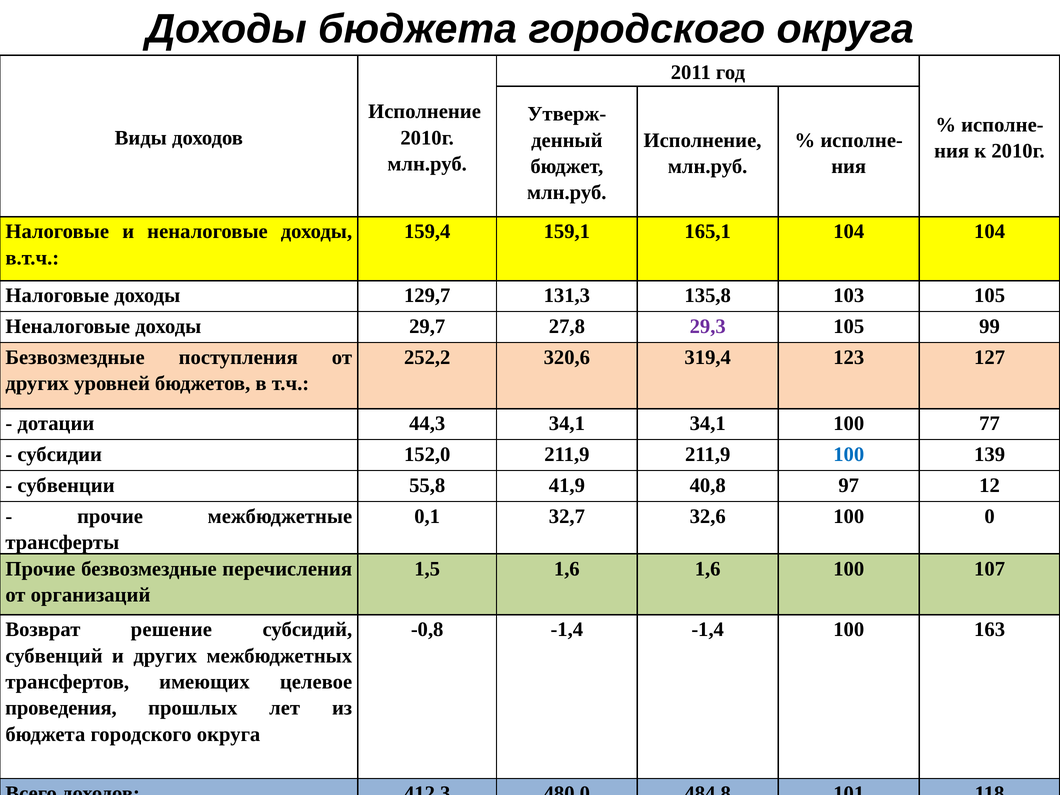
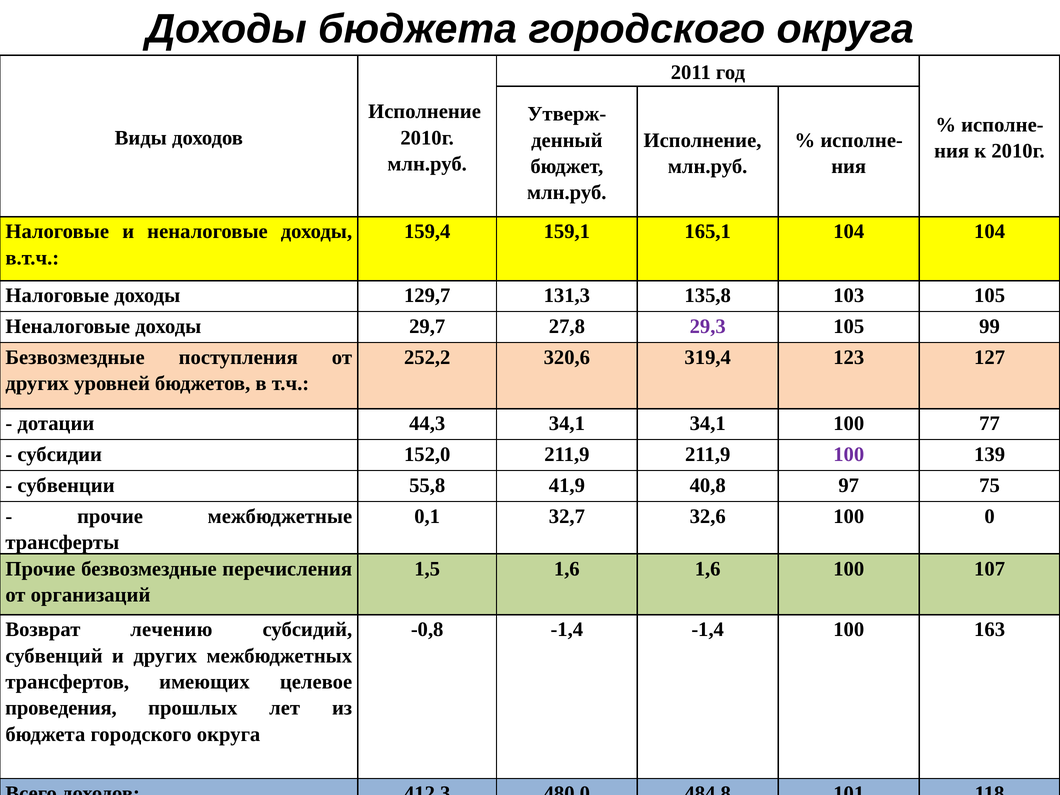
100 at (849, 455) colour: blue -> purple
12: 12 -> 75
решение: решение -> лечению
